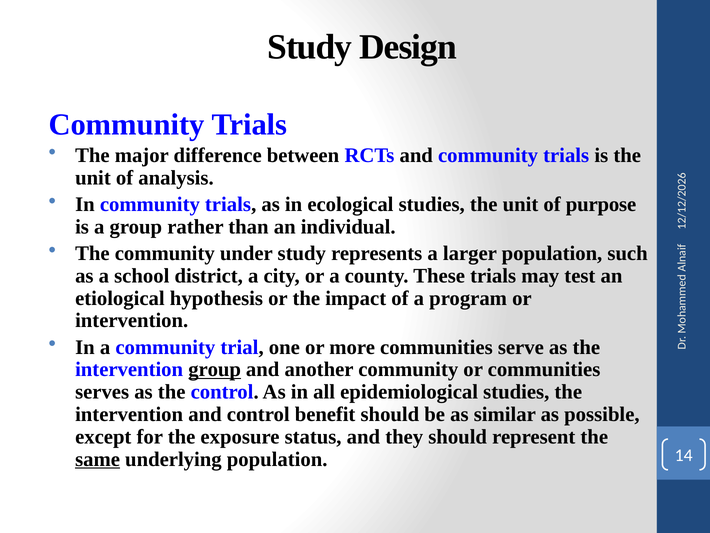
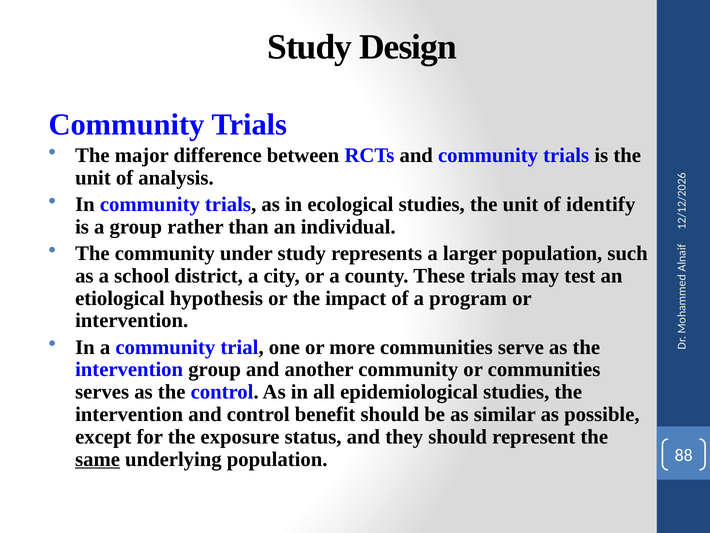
purpose: purpose -> identify
group at (215, 369) underline: present -> none
14: 14 -> 88
